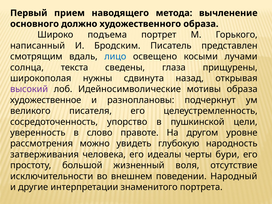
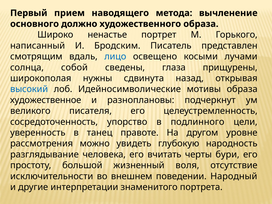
подъема: подъема -> ненастье
текста: текста -> собой
высокий colour: purple -> blue
пушкинской: пушкинской -> подлинного
слово: слово -> танец
затверживания: затверживания -> разглядывание
идеалы: идеалы -> вчитать
